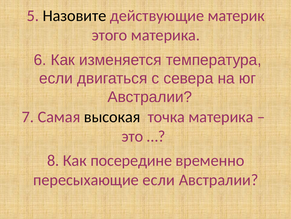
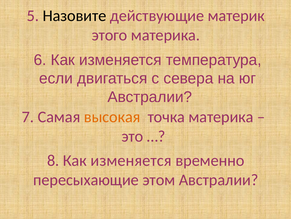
высокая colour: black -> orange
8 Как посередине: посередине -> изменяется
пересыхающие если: если -> этом
